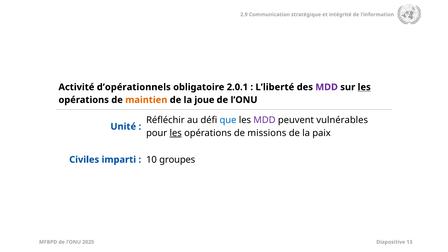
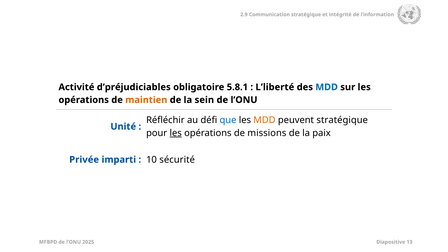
d’opérationnels: d’opérationnels -> d’préjudiciables
2.0.1: 2.0.1 -> 5.8.1
MDD at (327, 87) colour: purple -> blue
les at (364, 87) underline: present -> none
joue: joue -> sein
MDD at (264, 120) colour: purple -> orange
peuvent vulnérables: vulnérables -> stratégique
Civiles: Civiles -> Privée
groupes: groupes -> sécurité
